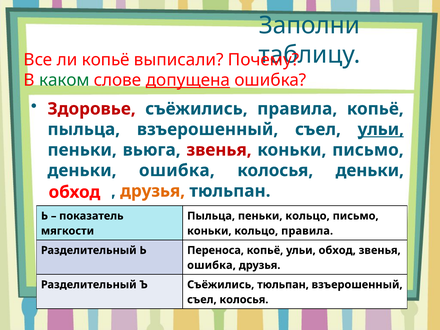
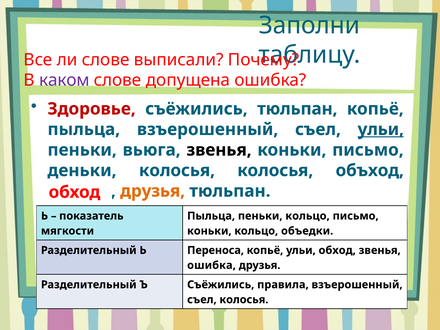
ли копьё: копьё -> слове
каком colour: green -> purple
допущена underline: present -> none
съёжились правила: правила -> тюльпан
звенья at (219, 150) colour: red -> black
ошибка at (177, 170): ошибка -> колосья
колосья деньки: деньки -> объход
кольцо правила: правила -> объедки
Съёжились тюльпан: тюльпан -> правила
